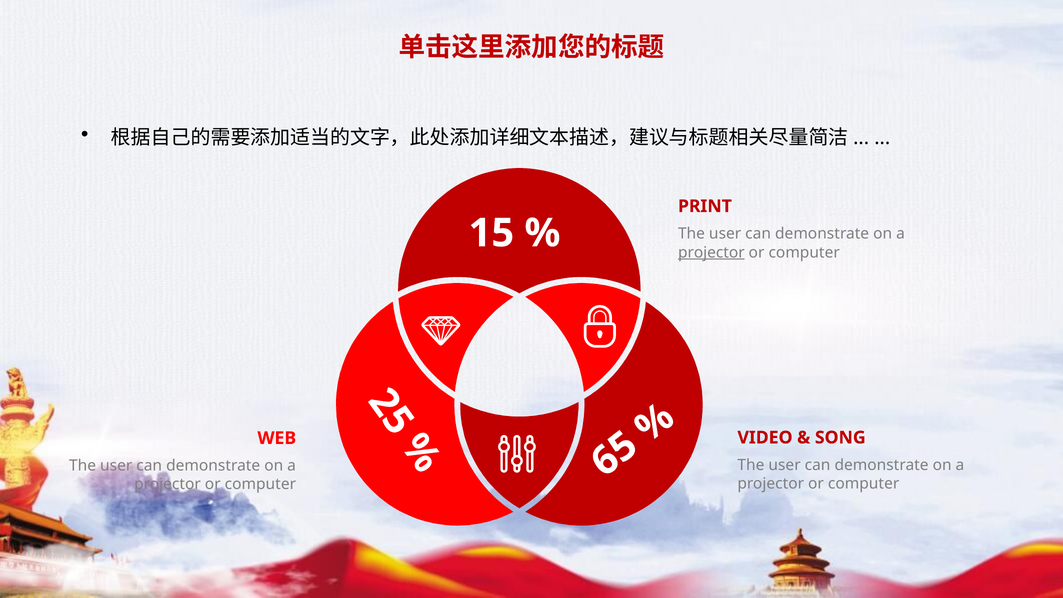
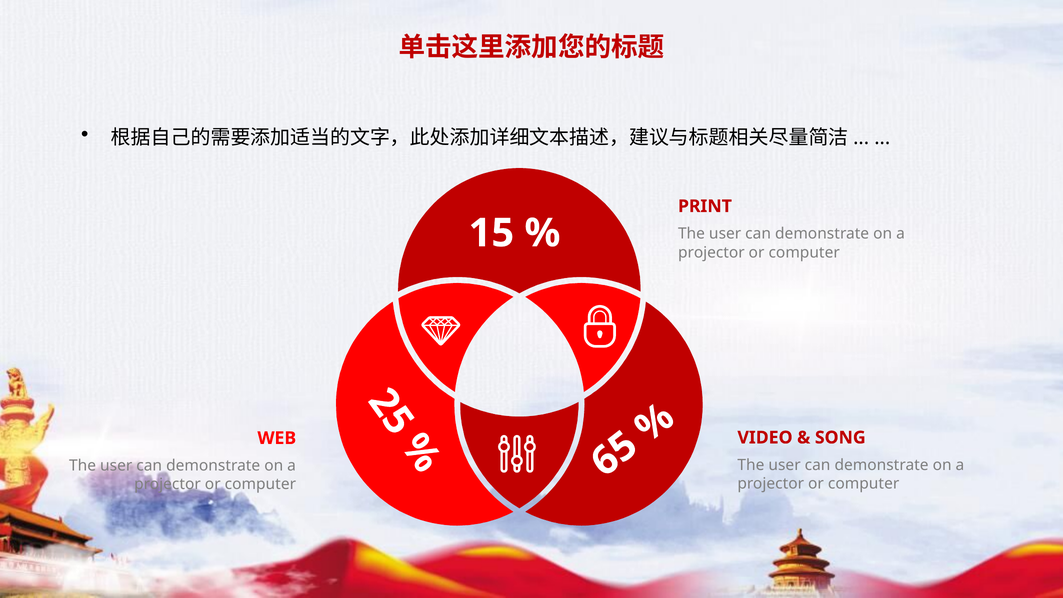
projector at (711, 252) underline: present -> none
